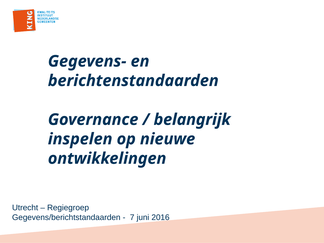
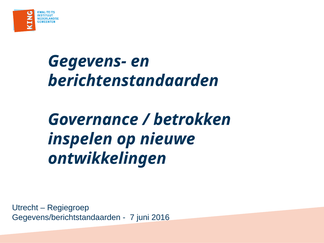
belangrijk: belangrijk -> betrokken
